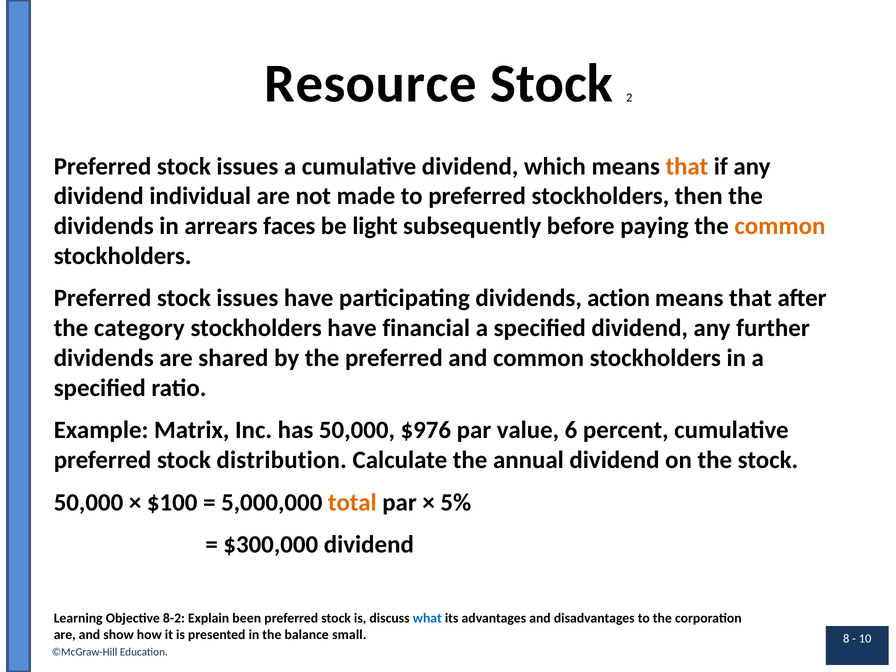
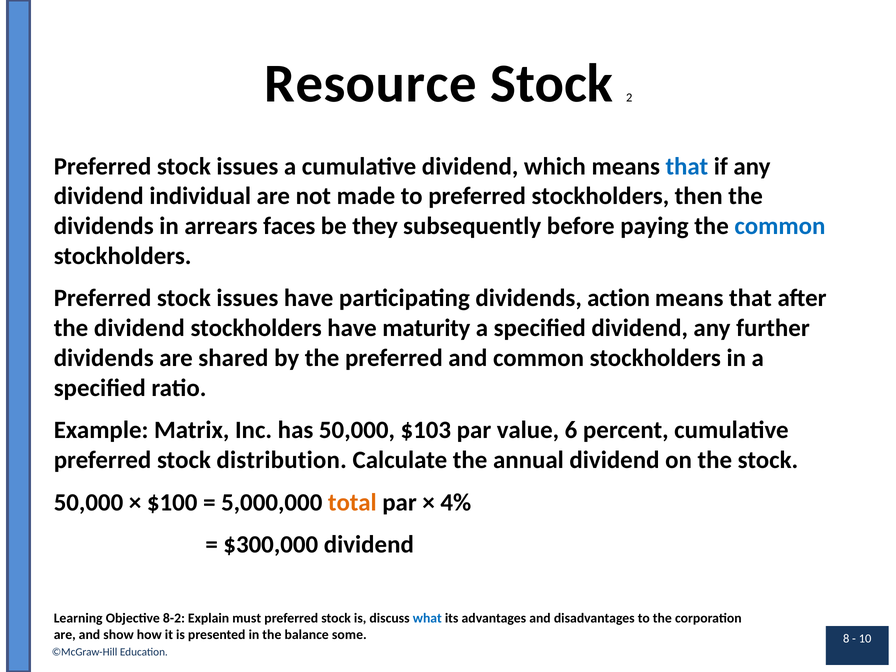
that at (687, 166) colour: orange -> blue
light: light -> they
common at (780, 226) colour: orange -> blue
the category: category -> dividend
financial: financial -> maturity
$976: $976 -> $103
5%: 5% -> 4%
been: been -> must
small: small -> some
